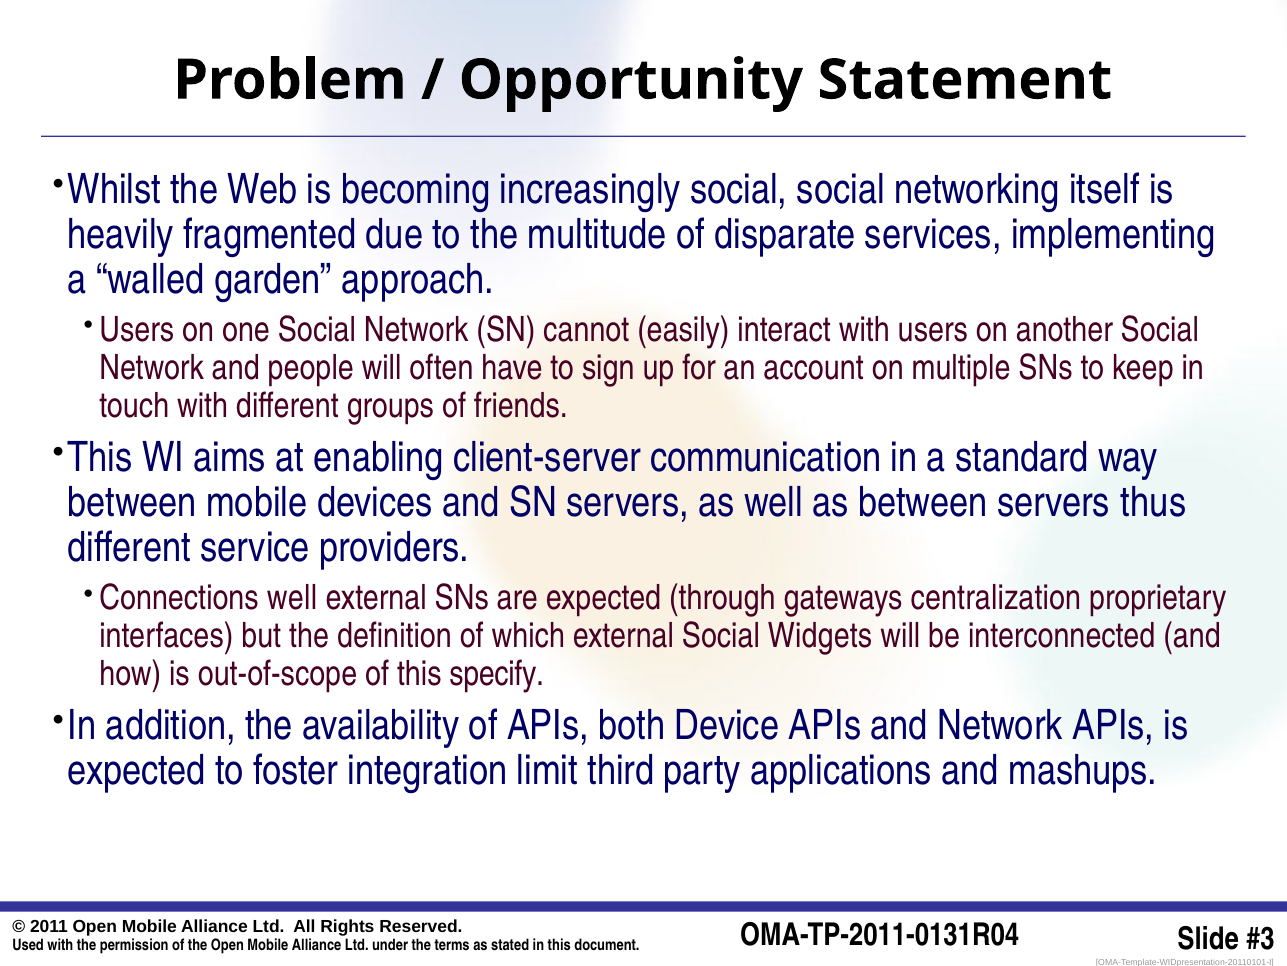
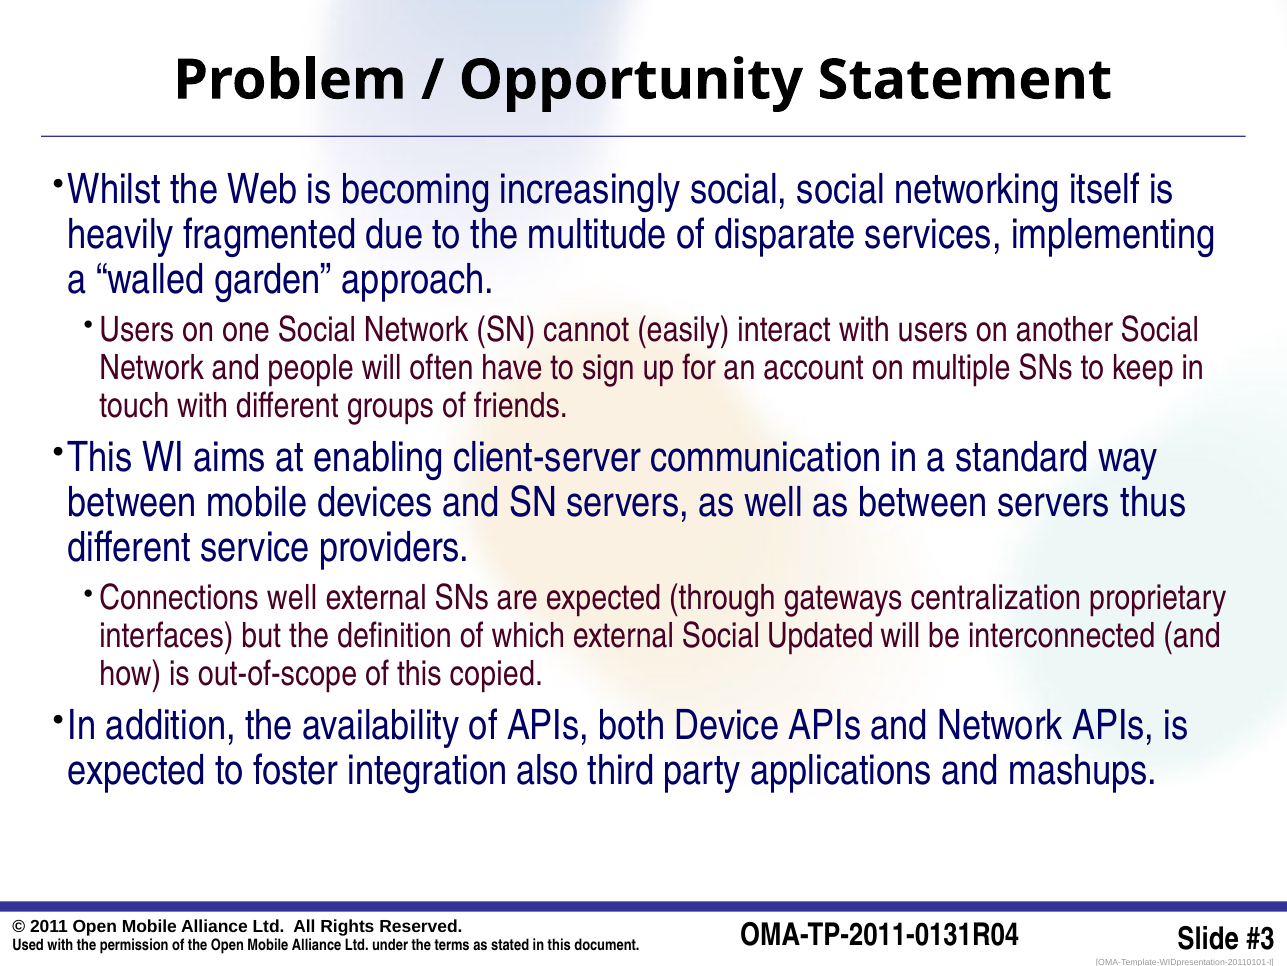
Widgets: Widgets -> Updated
specify: specify -> copied
limit: limit -> also
